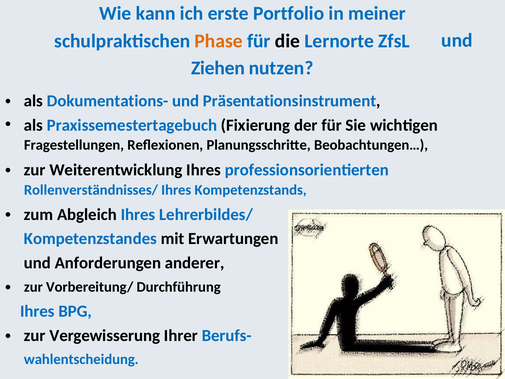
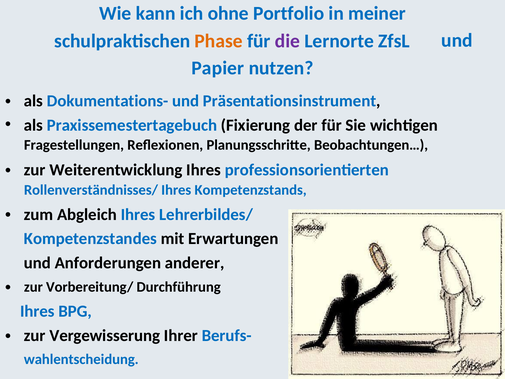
erste: erste -> ohne
die colour: black -> purple
Ziehen: Ziehen -> Papier
